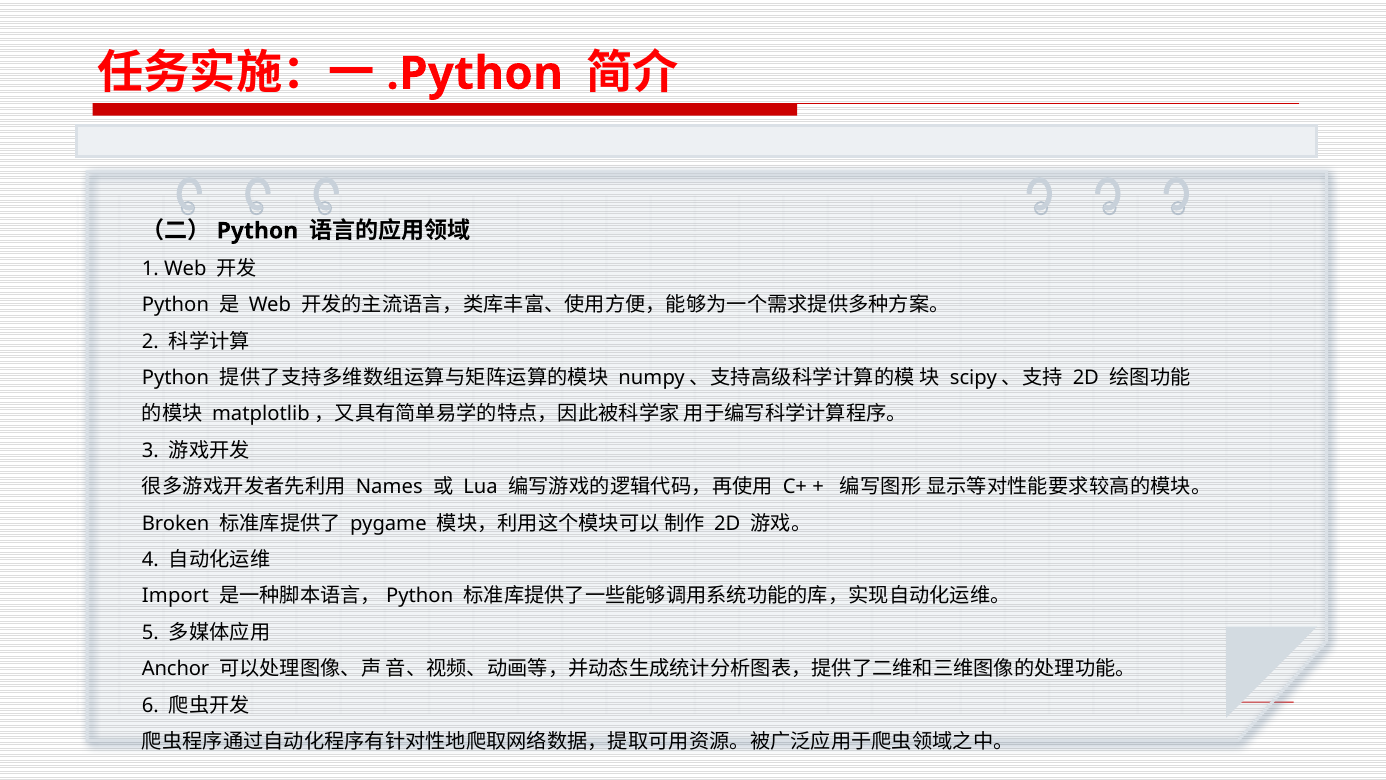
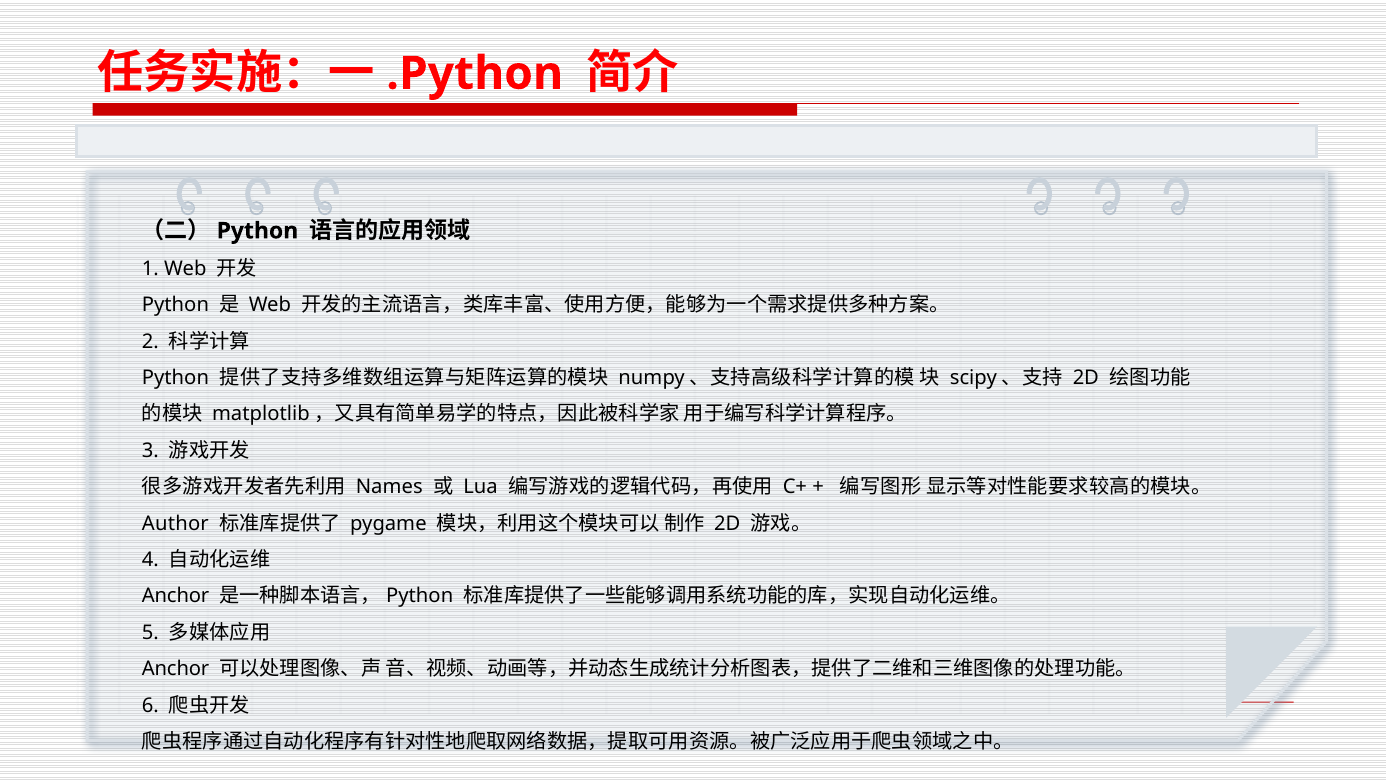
Broken: Broken -> Author
Import at (175, 596): Import -> Anchor
